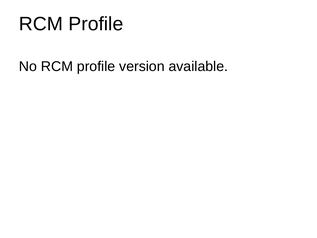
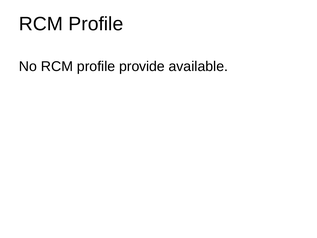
version: version -> provide
